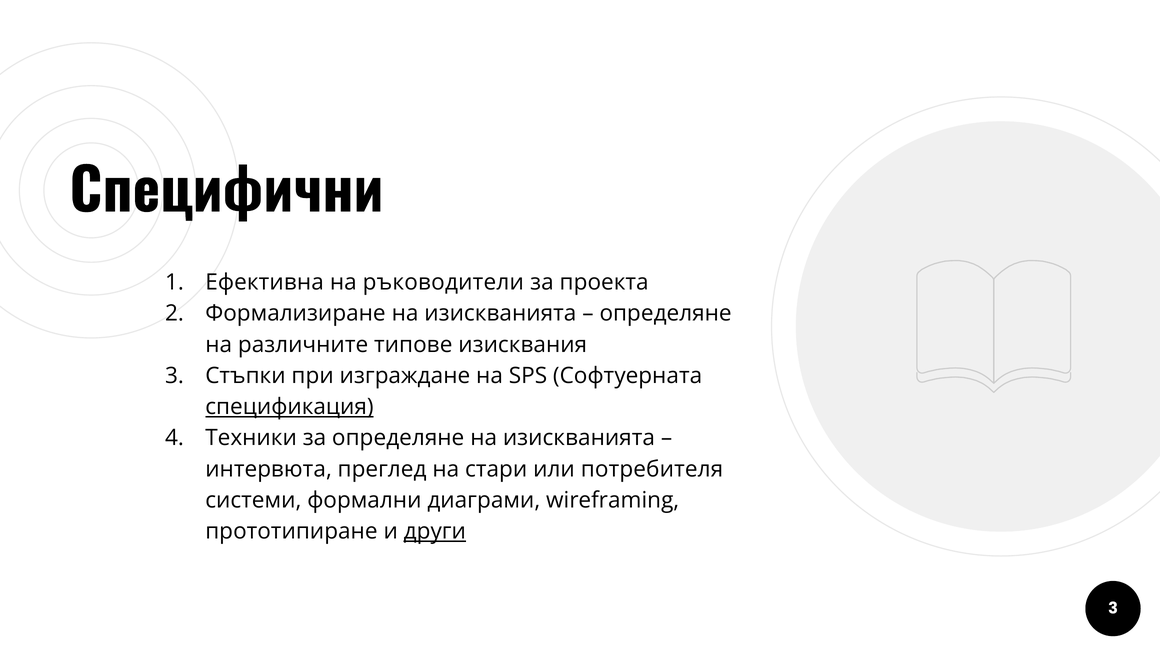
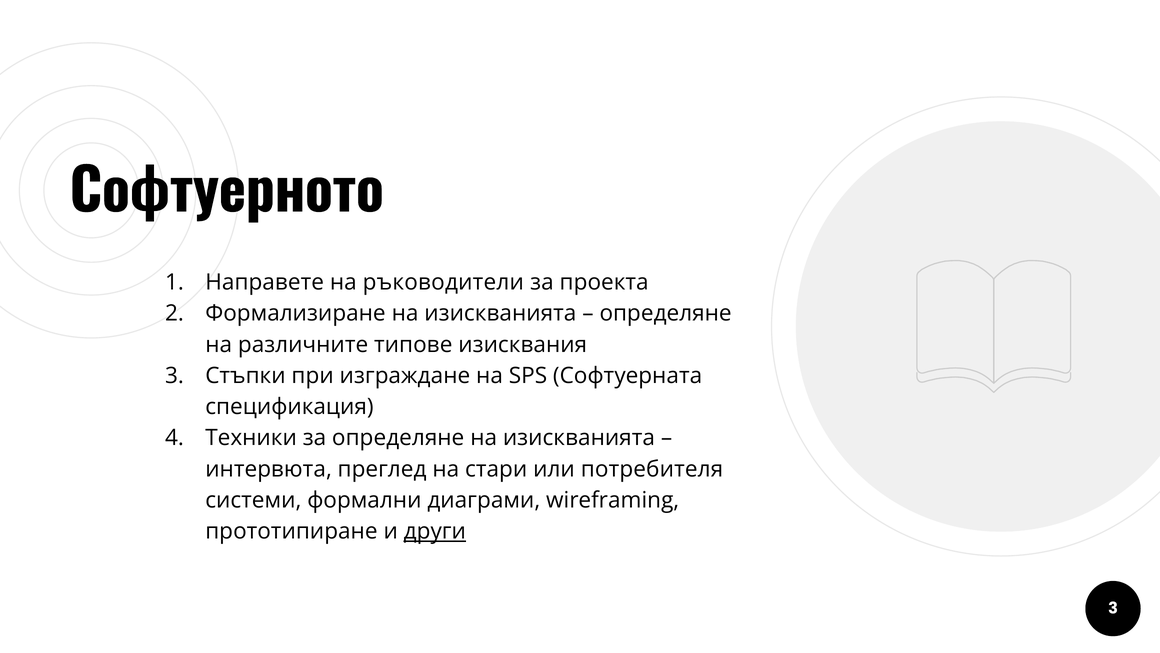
Специфични: Специфични -> Софтуерното
Ефективна: Ефективна -> Направете
спецификация underline: present -> none
